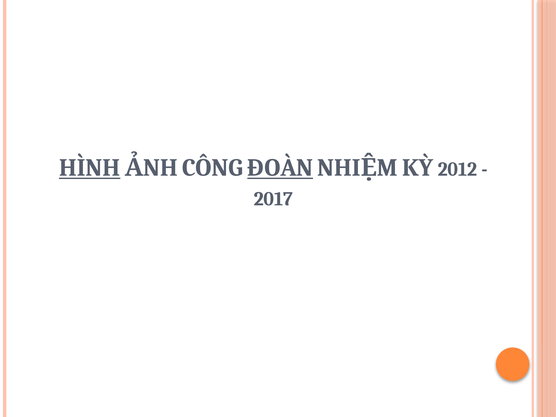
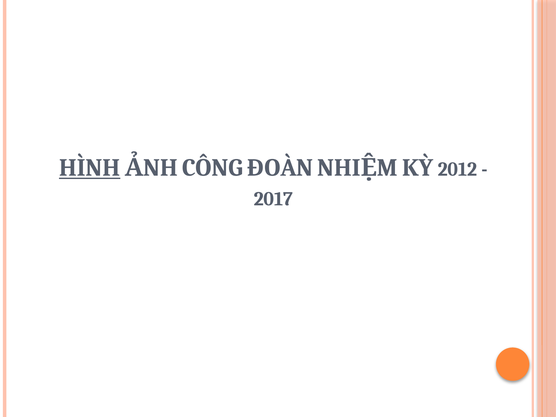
ĐOÀN underline: present -> none
